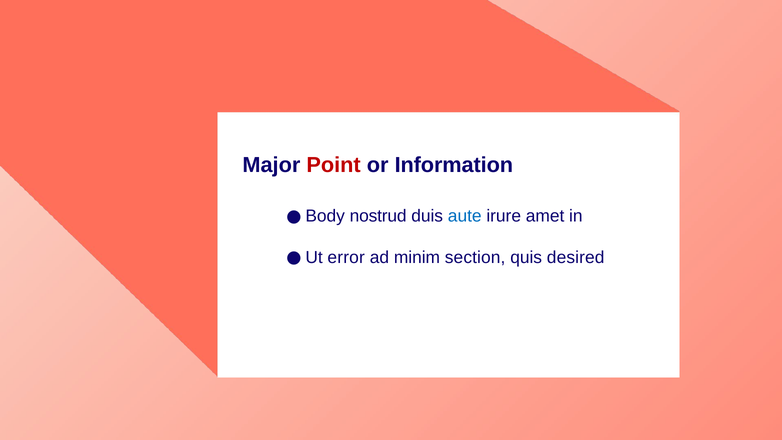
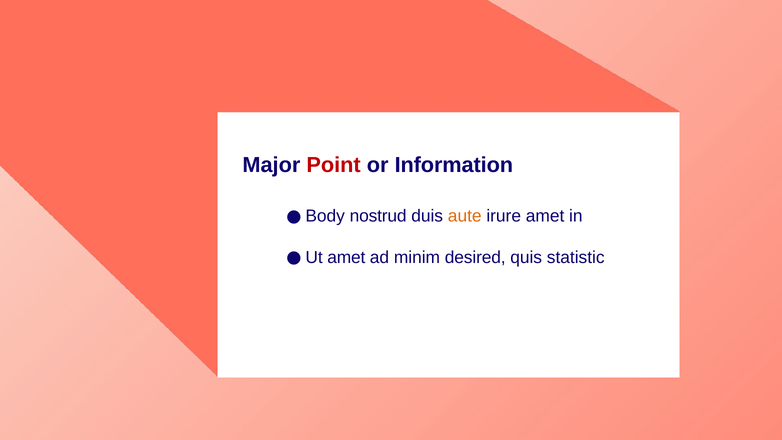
aute colour: blue -> orange
error at (346, 257): error -> amet
section: section -> desired
desired: desired -> statistic
